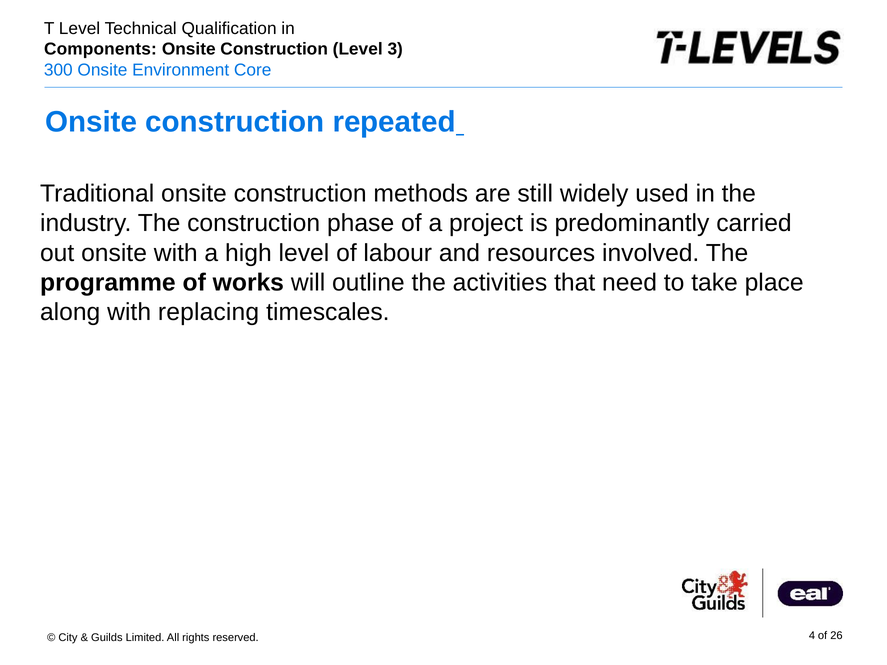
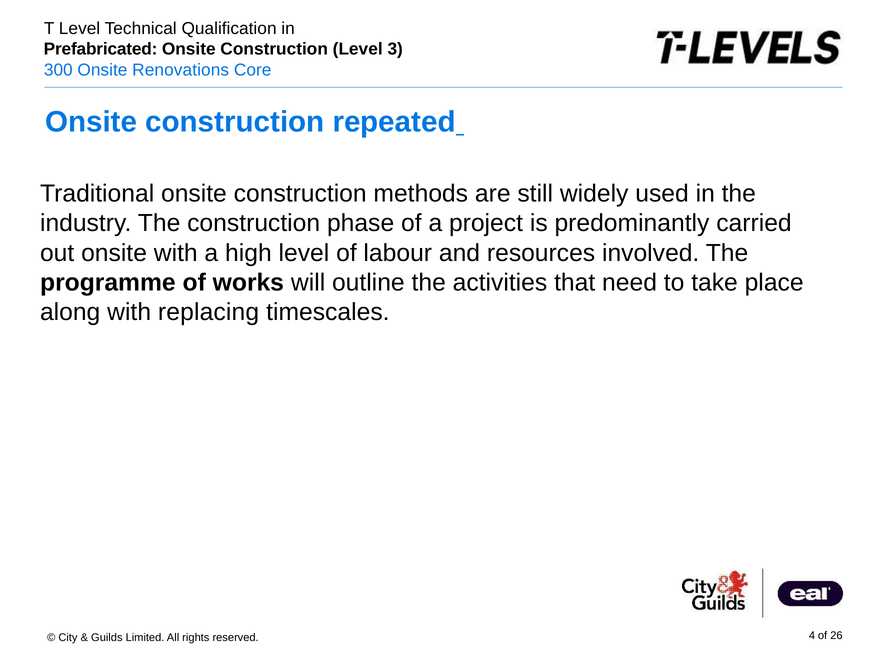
Components: Components -> Prefabricated
Environment: Environment -> Renovations
